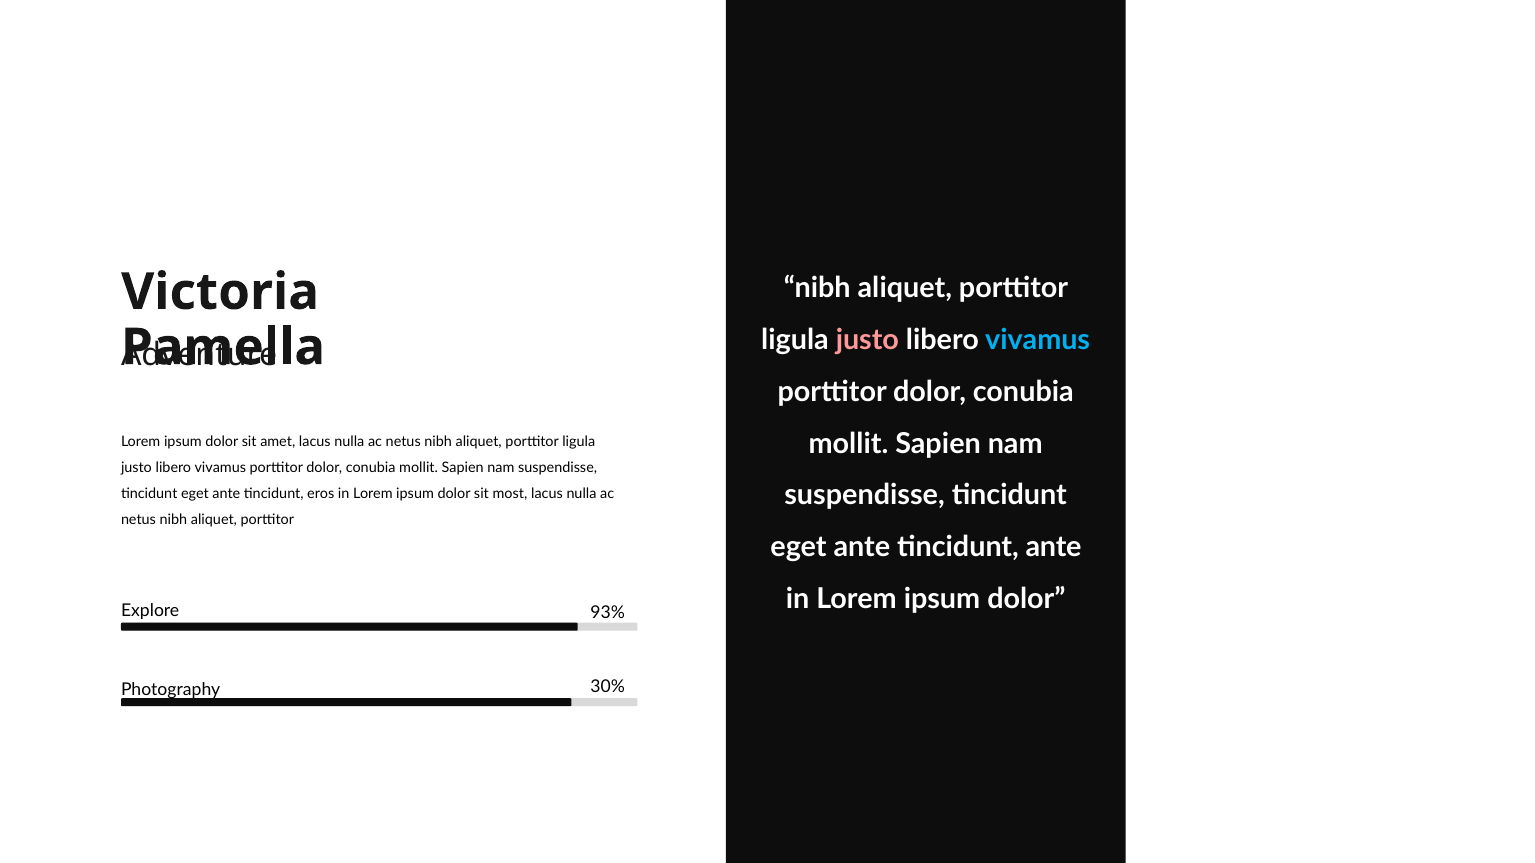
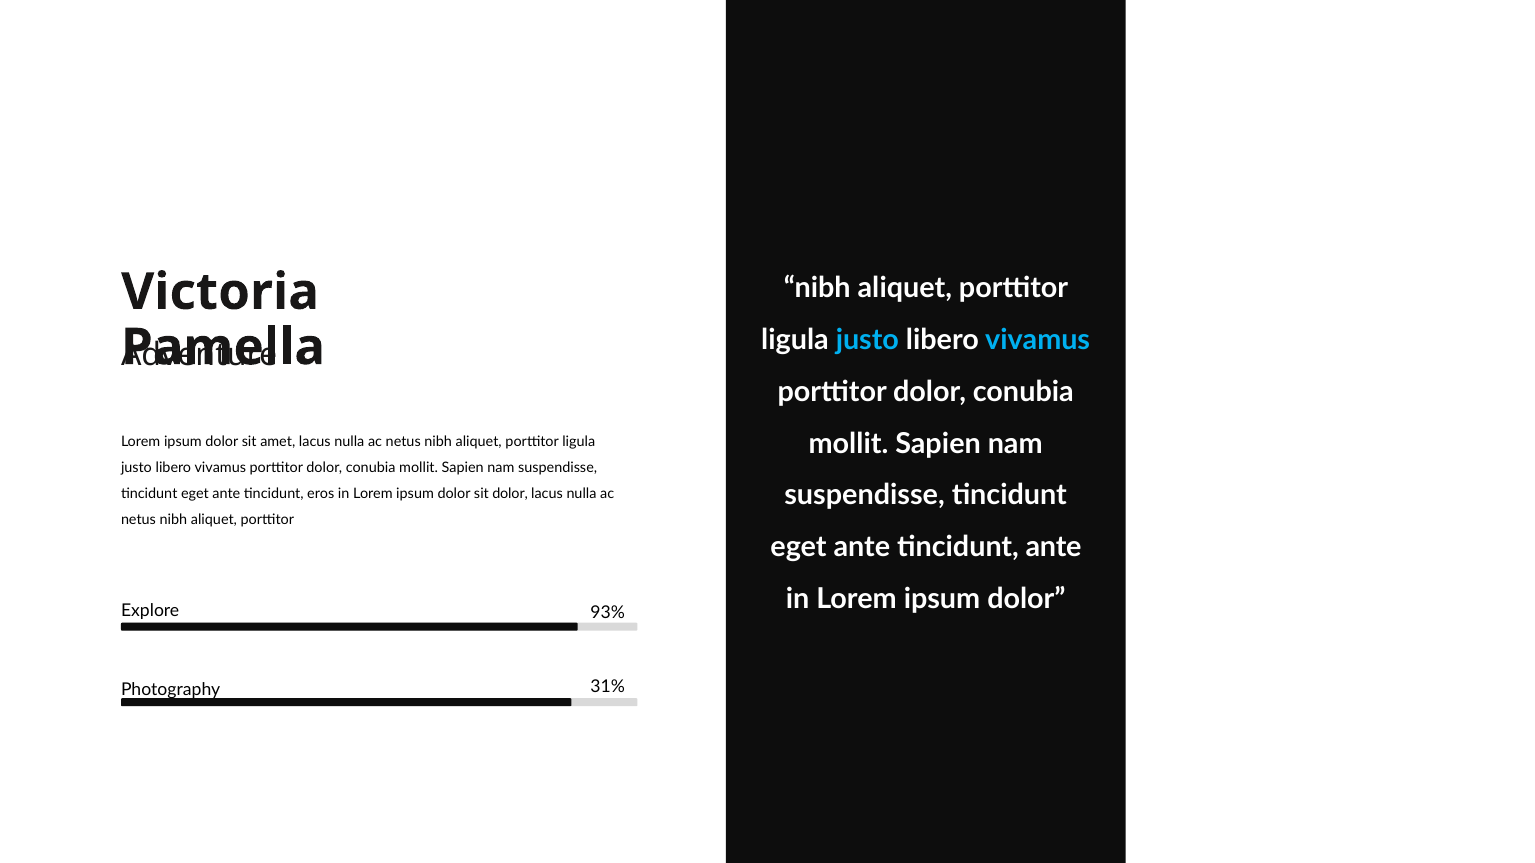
justo at (867, 340) colour: pink -> light blue
sit most: most -> dolor
30%: 30% -> 31%
